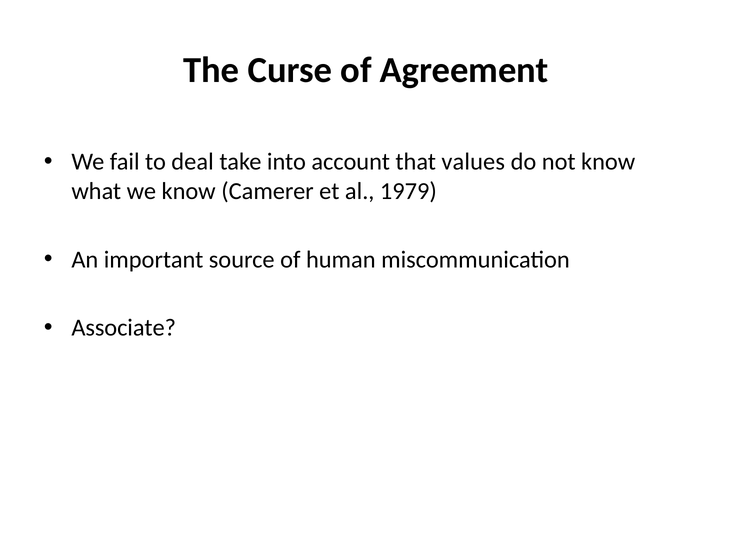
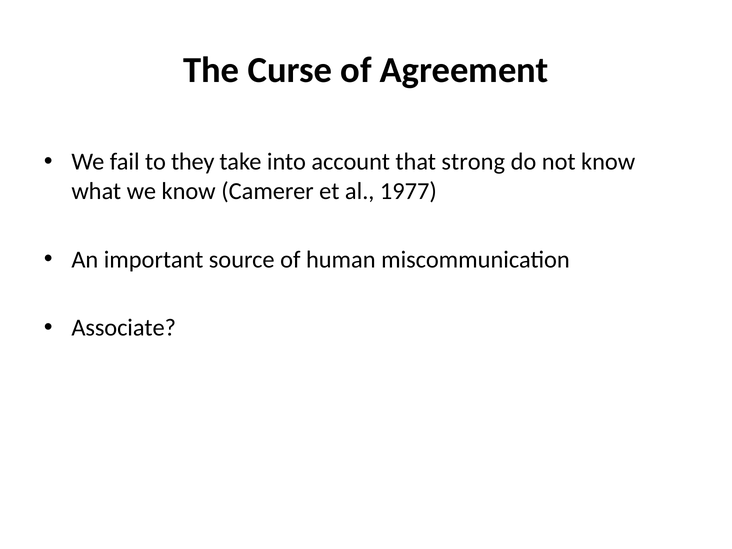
deal: deal -> they
values: values -> strong
1979: 1979 -> 1977
